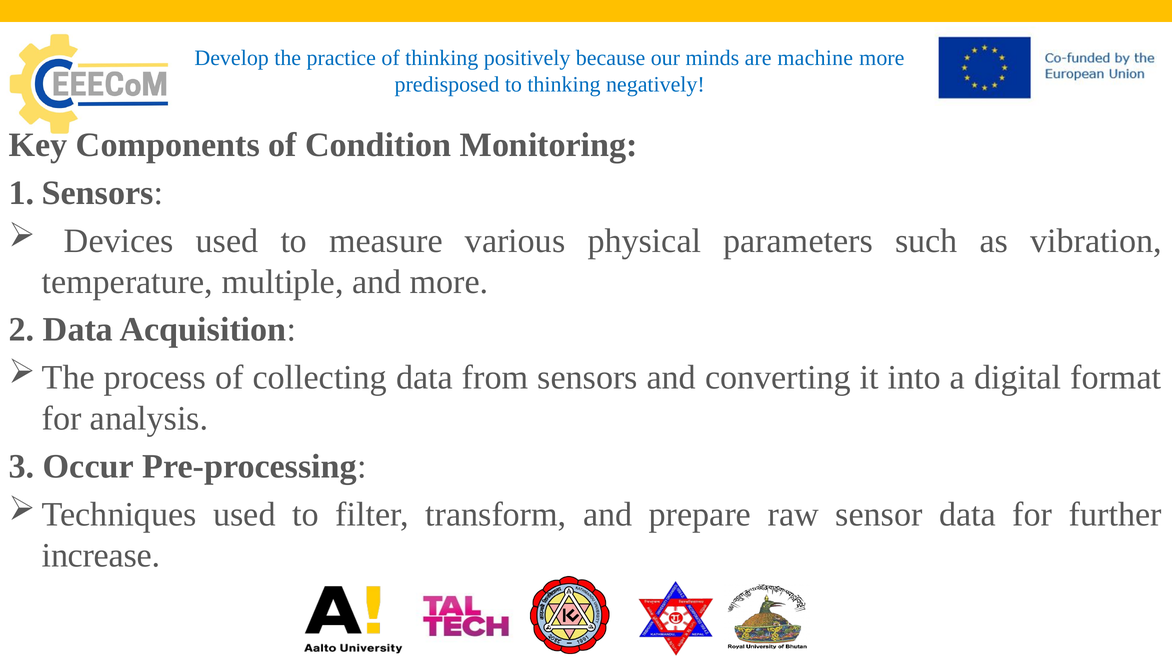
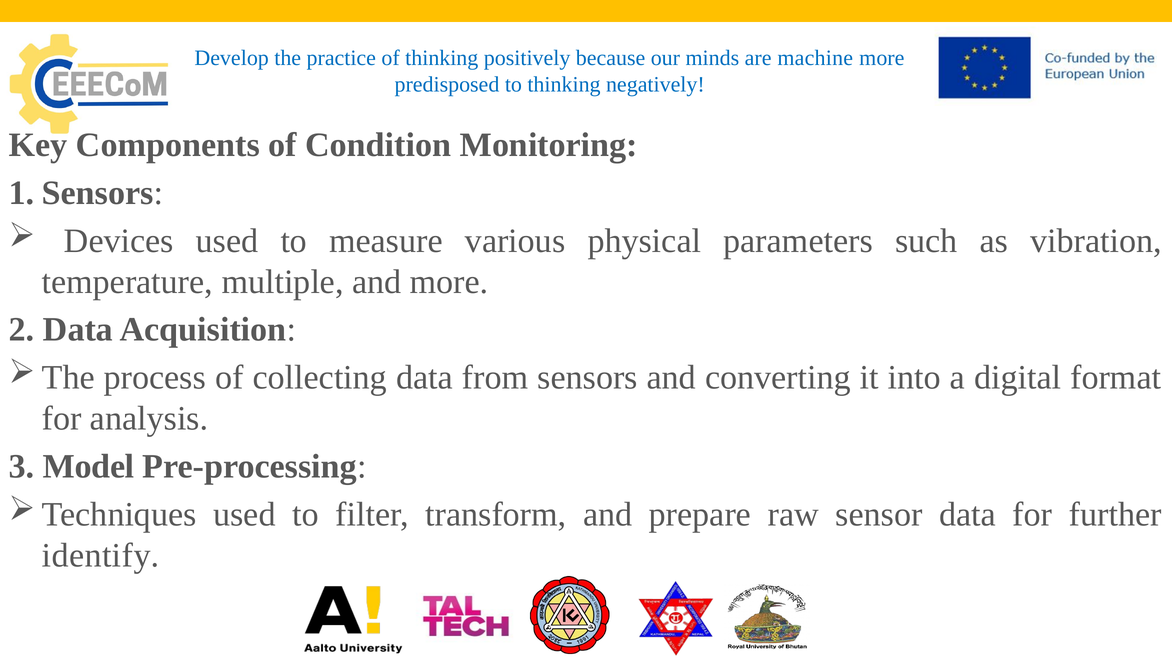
Occur: Occur -> Model
increase: increase -> identify
